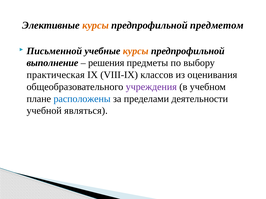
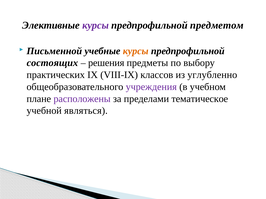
курсы at (96, 25) colour: orange -> purple
выполнение: выполнение -> состоящих
практическая: практическая -> практических
оценивания: оценивания -> углубленно
расположены colour: blue -> purple
деятельности: деятельности -> тематическое
